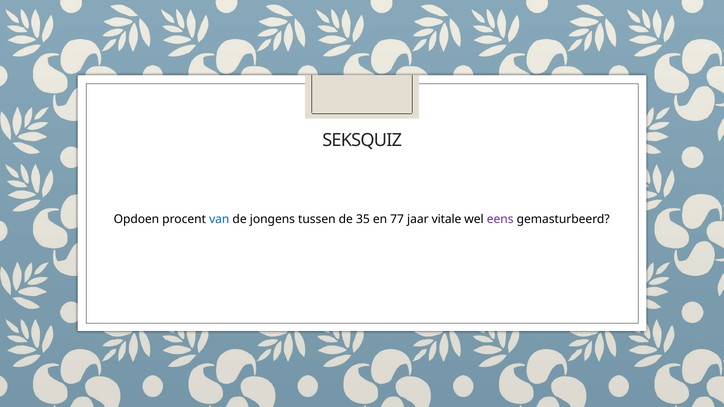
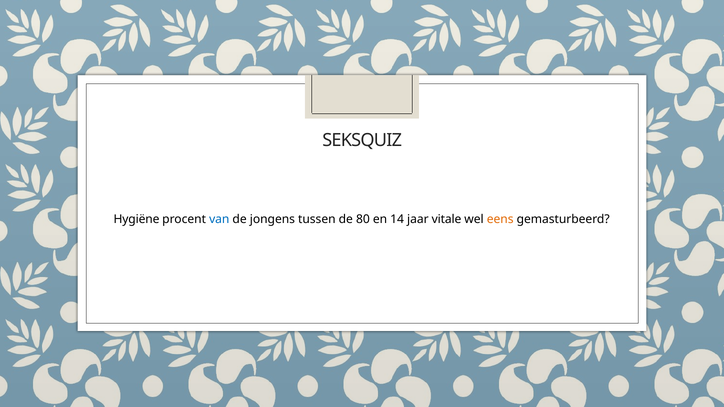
Opdoen: Opdoen -> Hygiëne
35: 35 -> 80
77: 77 -> 14
eens colour: purple -> orange
